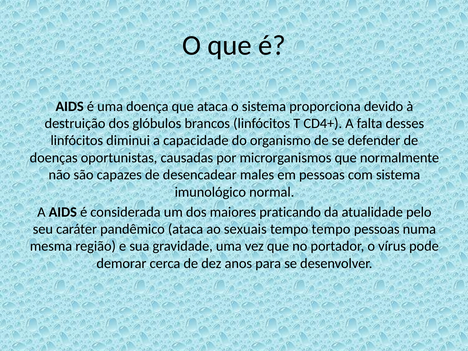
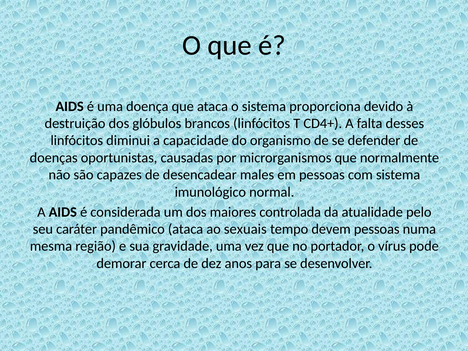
praticando: praticando -> controlada
tempo tempo: tempo -> devem
